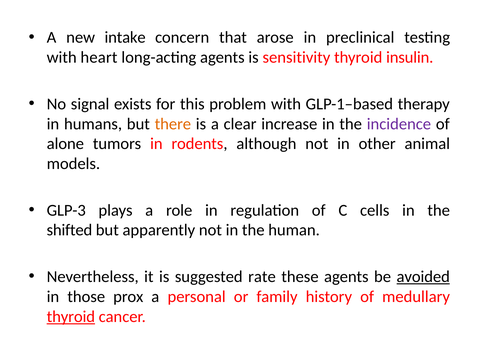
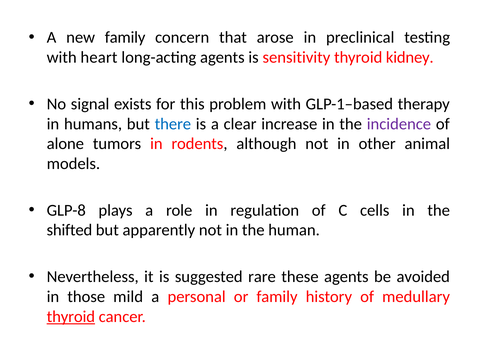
new intake: intake -> family
insulin: insulin -> kidney
there colour: orange -> blue
GLP-3: GLP-3 -> GLP-8
rate: rate -> rare
avoided underline: present -> none
prox: prox -> mild
